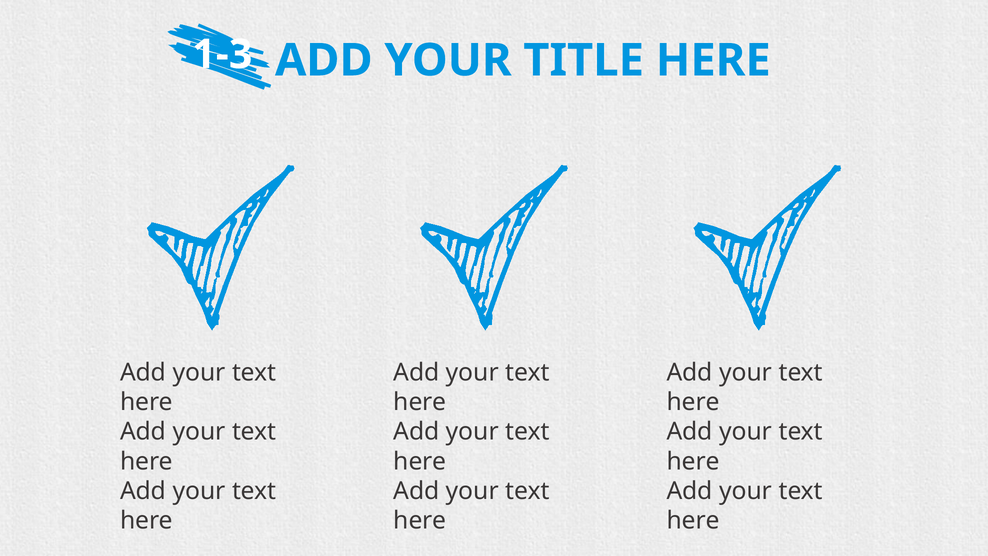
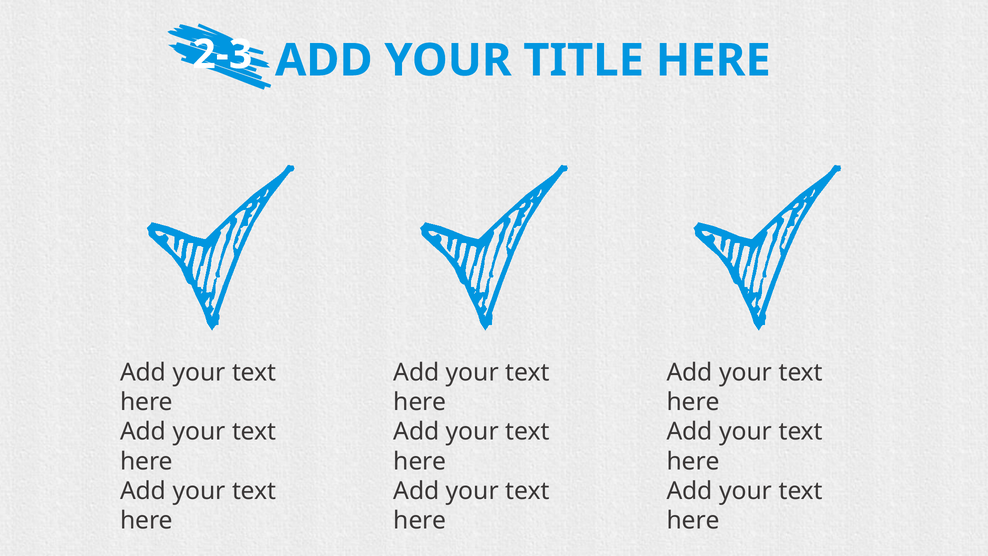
1-3: 1-3 -> 2-3
